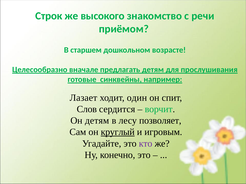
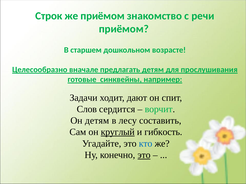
же высокого: высокого -> приёмом
Лазает: Лазает -> Задачи
один: один -> дают
позволяет: позволяет -> составить
игровым: игровым -> гибкость
кто colour: purple -> blue
это at (144, 155) underline: none -> present
